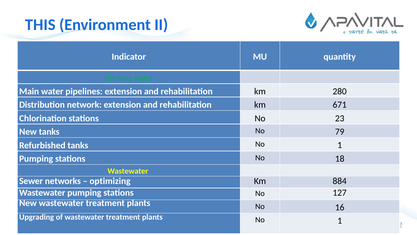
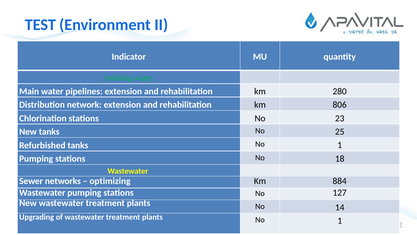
THIS: THIS -> TEST
671: 671 -> 806
79: 79 -> 25
16: 16 -> 14
